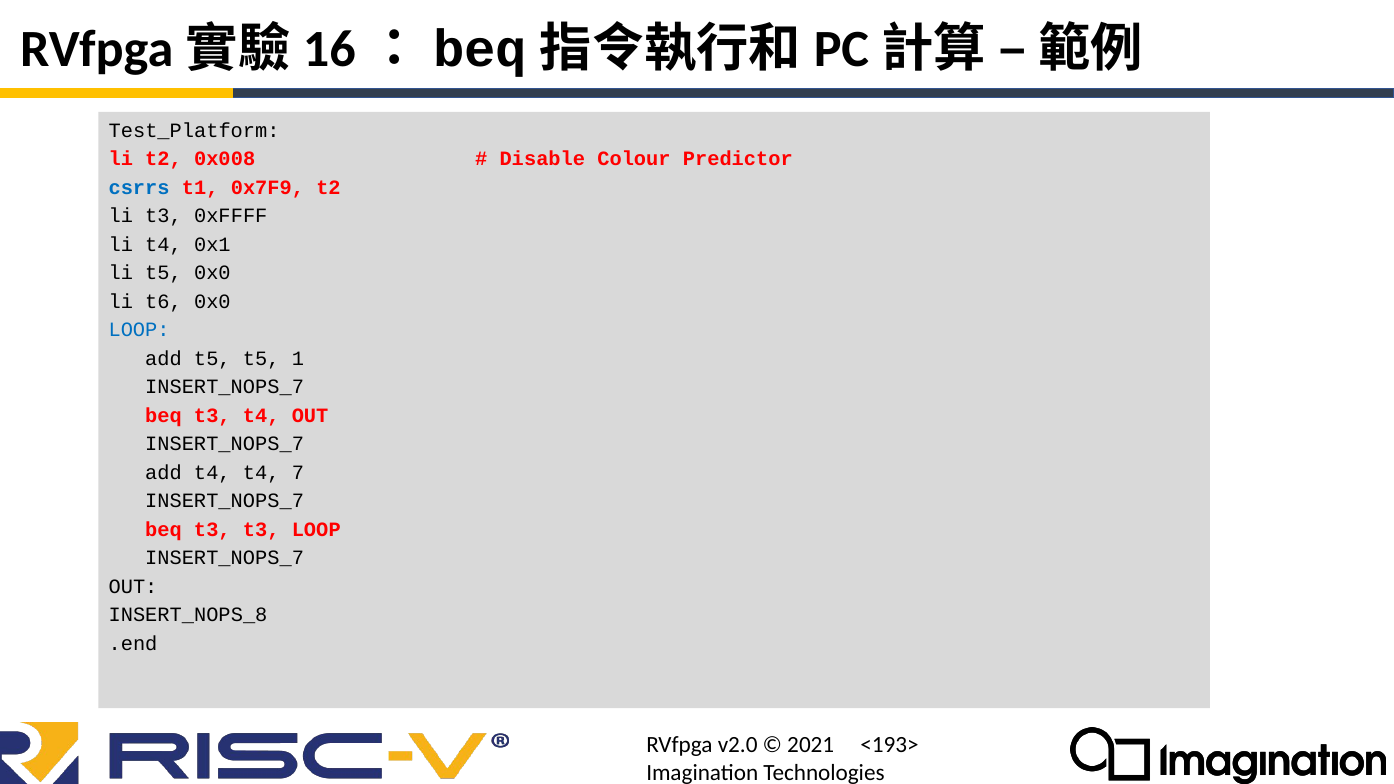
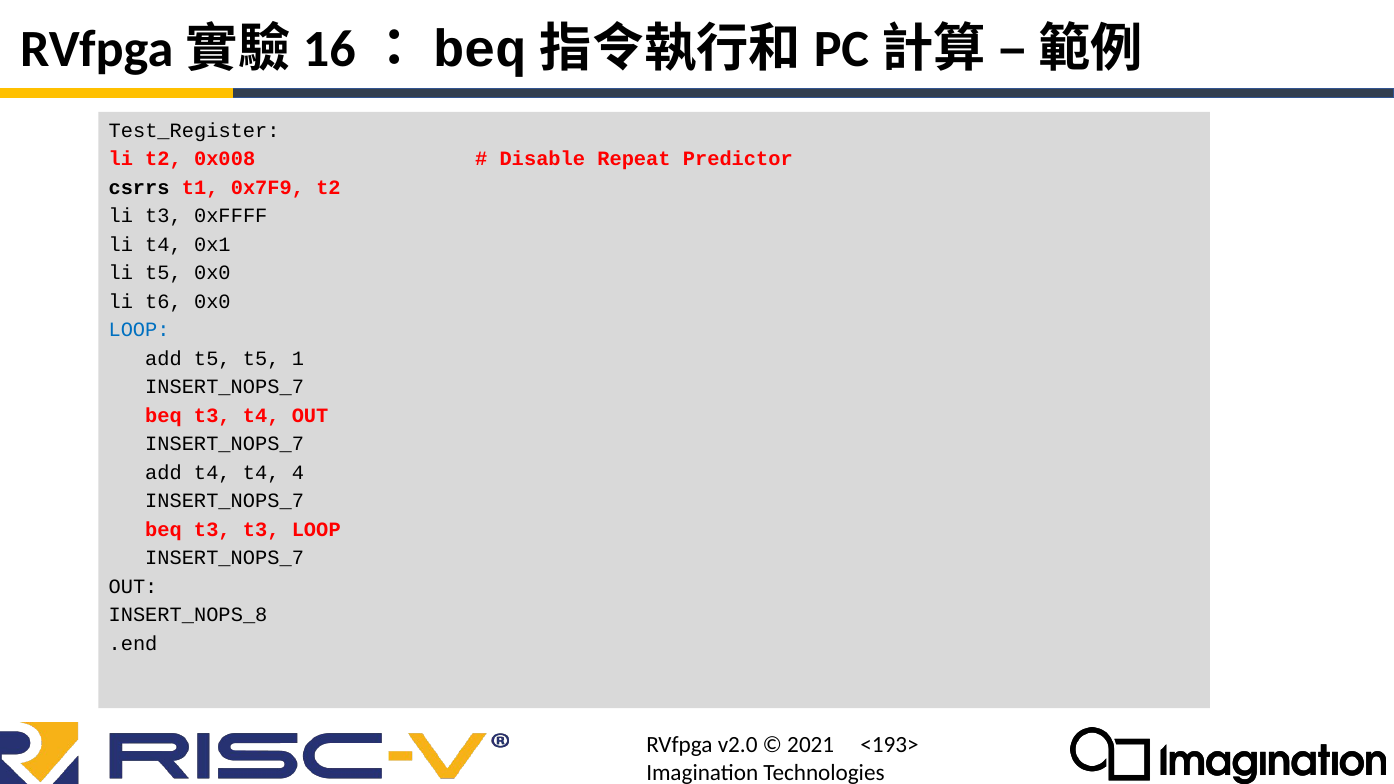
Test_Platform: Test_Platform -> Test_Register
Colour: Colour -> Repeat
csrrs colour: blue -> black
7: 7 -> 4
